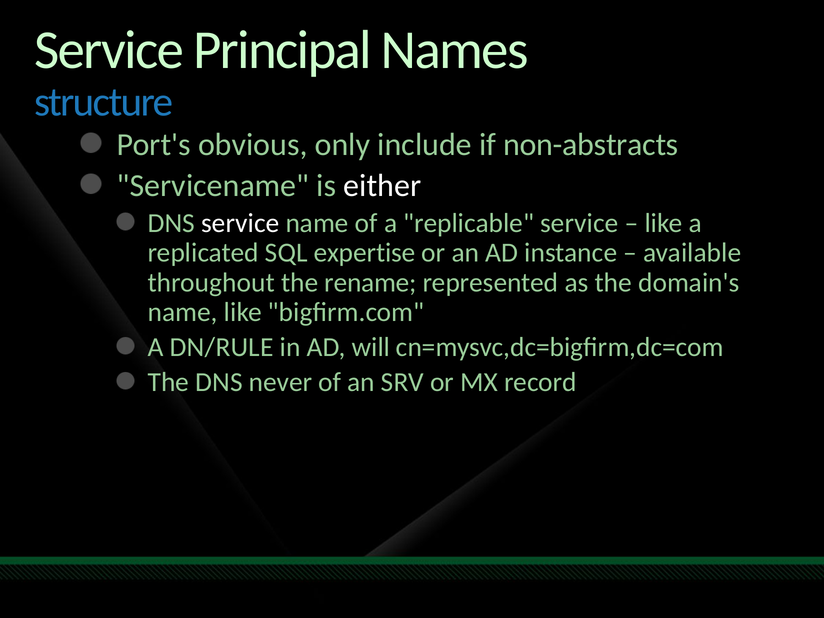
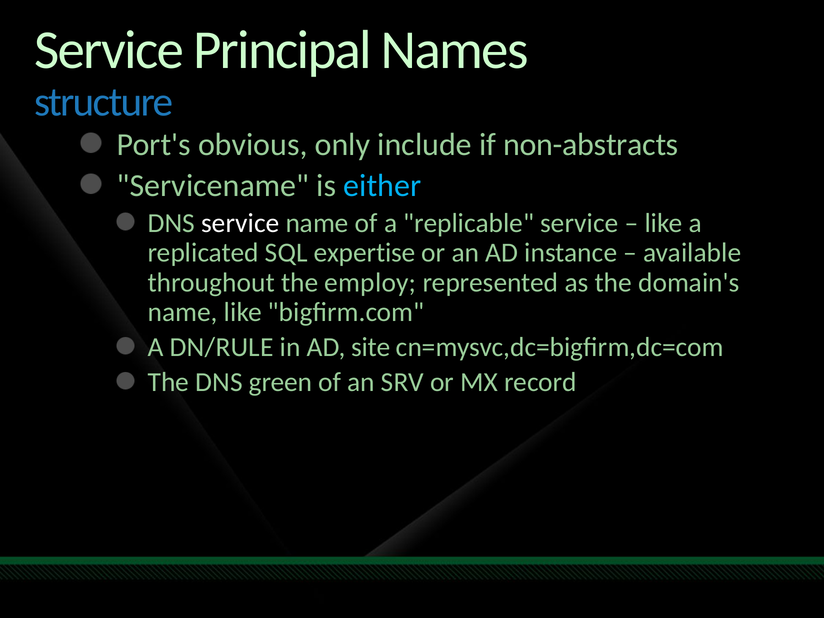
either colour: white -> light blue
rename: rename -> employ
will: will -> site
never: never -> green
